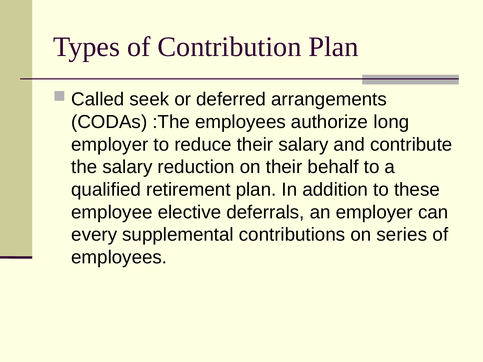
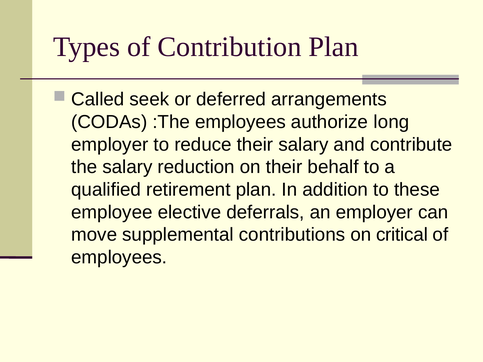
every: every -> move
series: series -> critical
